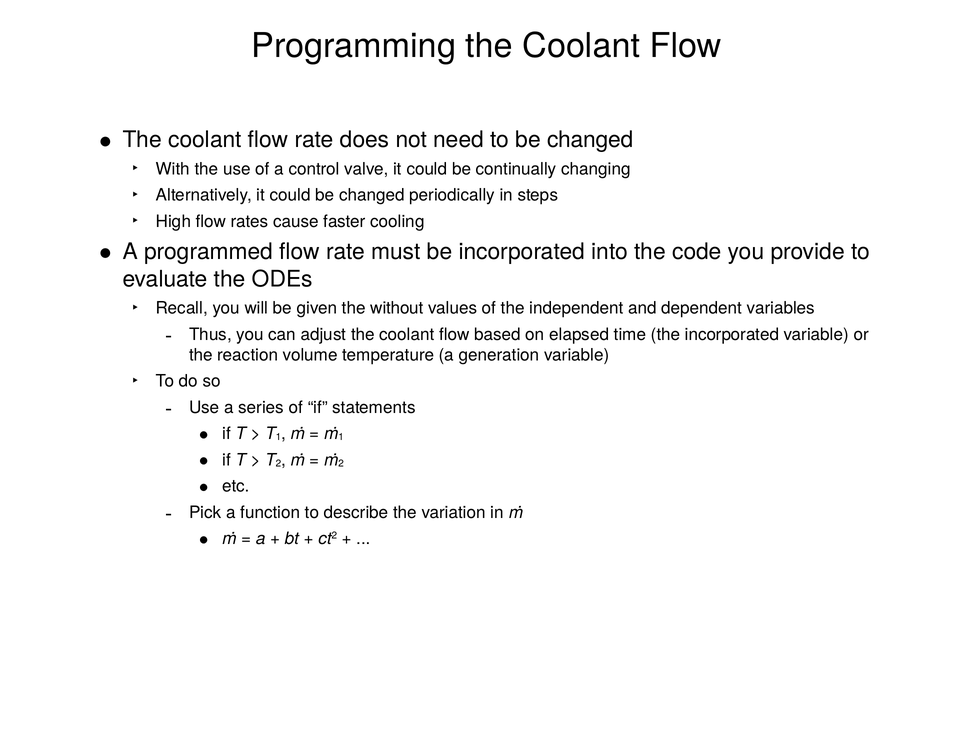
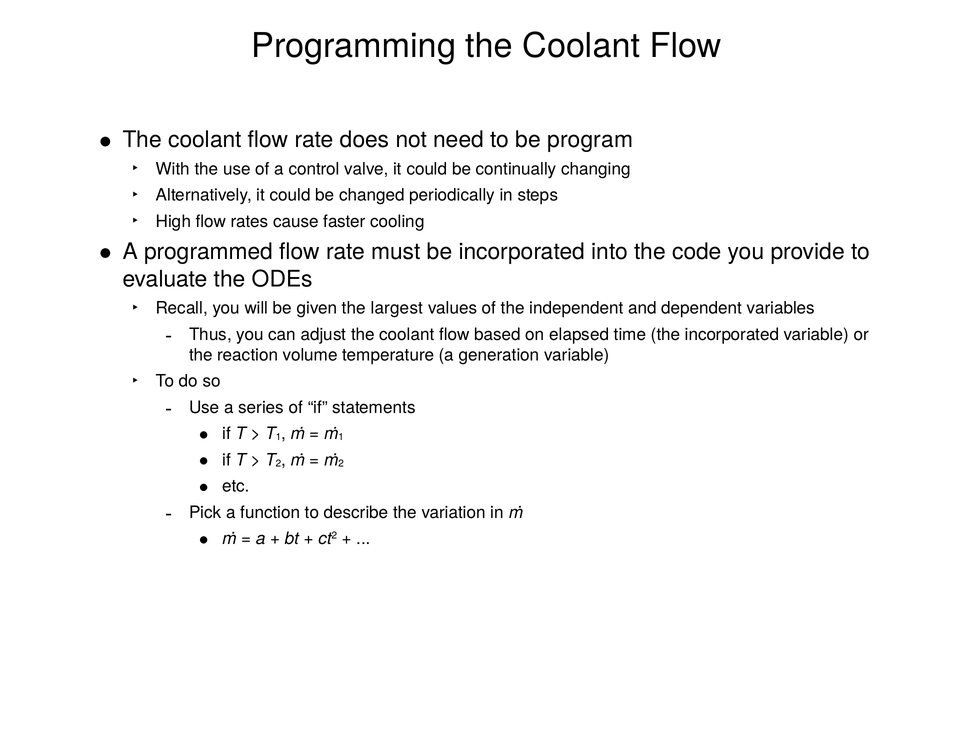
to be changed: changed -> program
without: without -> largest
